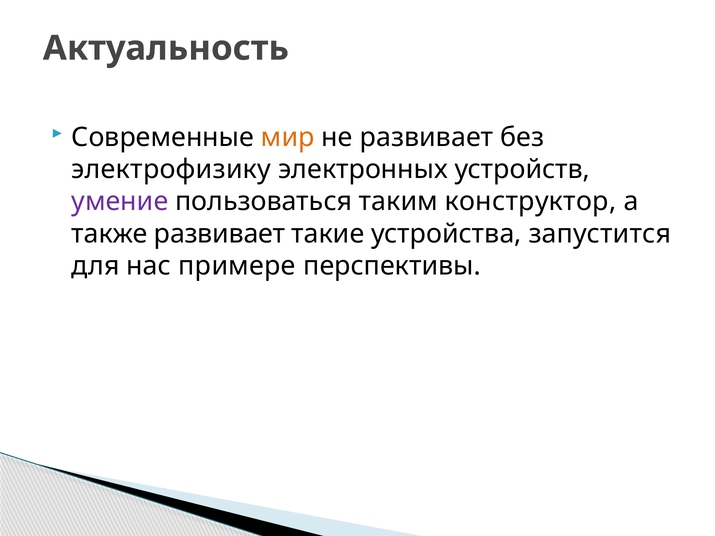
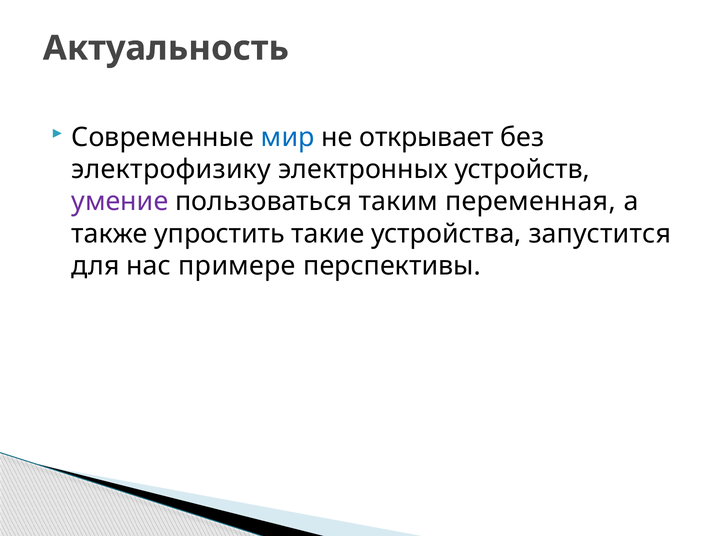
мир colour: orange -> blue
не развивает: развивает -> открывает
конструктор: конструктор -> переменная
также развивает: развивает -> упростить
